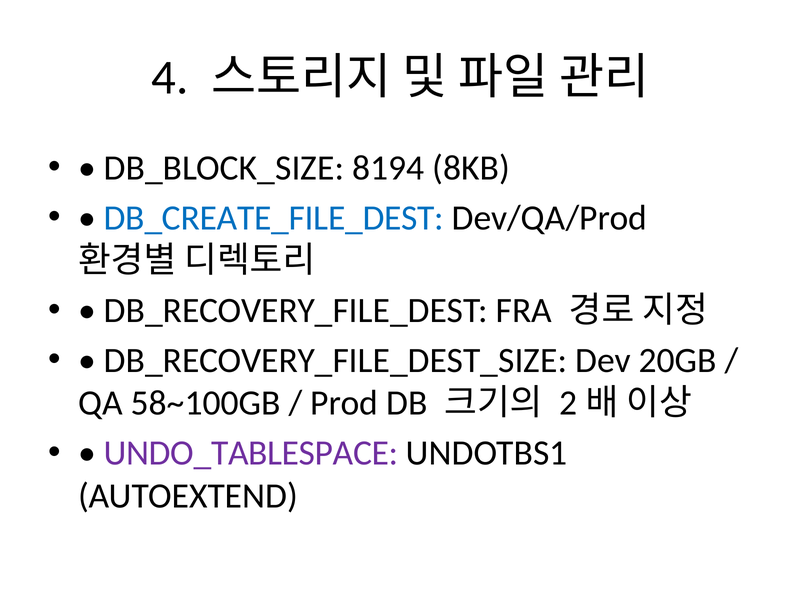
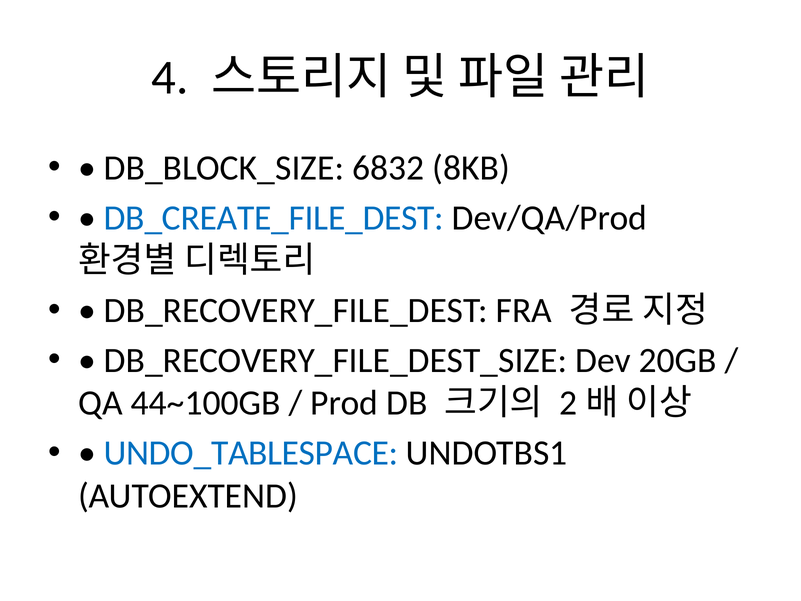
8194: 8194 -> 6832
58~100GB: 58~100GB -> 44~100GB
UNDO_TABLESPACE colour: purple -> blue
